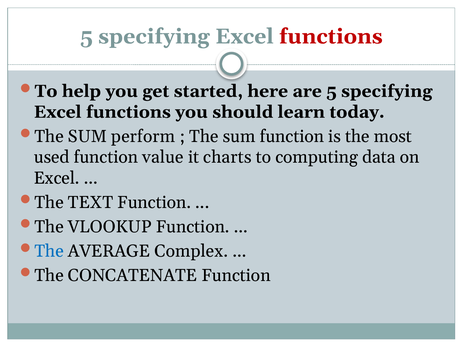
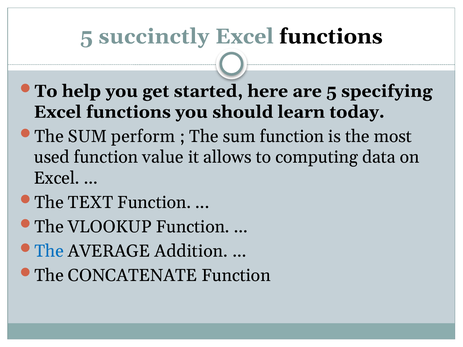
specifying at (154, 36): specifying -> succinctly
functions at (331, 36) colour: red -> black
charts: charts -> allows
Complex: Complex -> Addition
